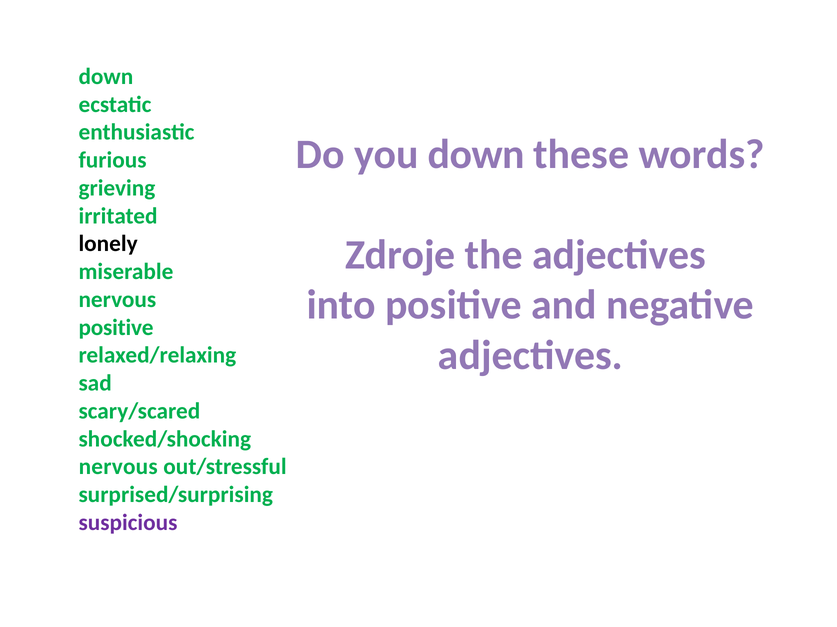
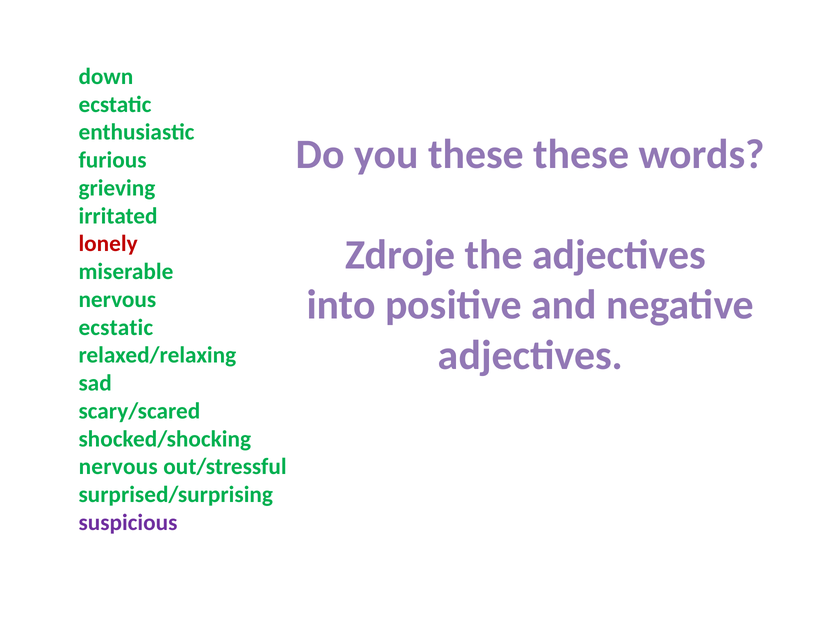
you down: down -> these
lonely colour: black -> red
positive at (116, 328): positive -> ecstatic
